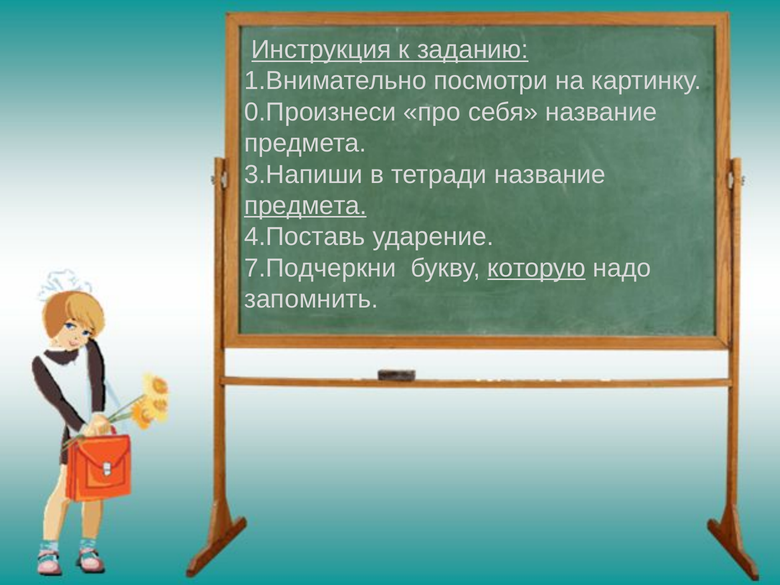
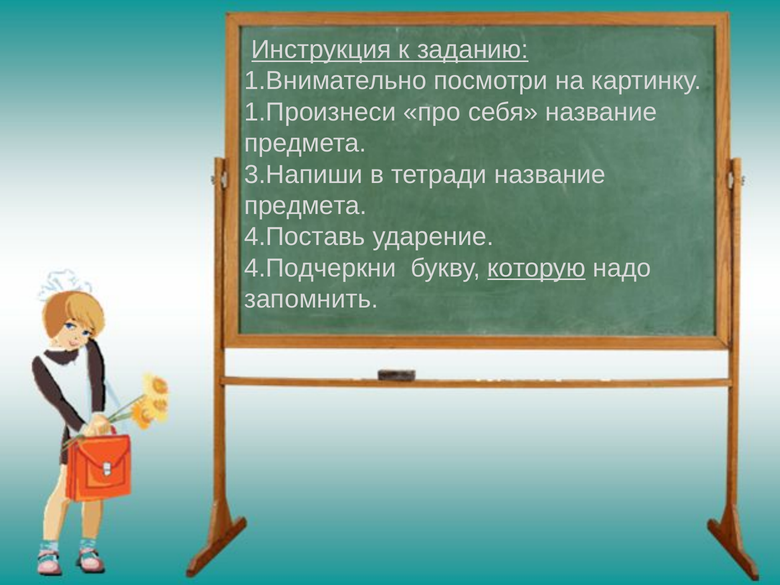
0.Произнеси: 0.Произнеси -> 1.Произнеси
предмета at (305, 206) underline: present -> none
7.Подчеркни: 7.Подчеркни -> 4.Подчеркни
